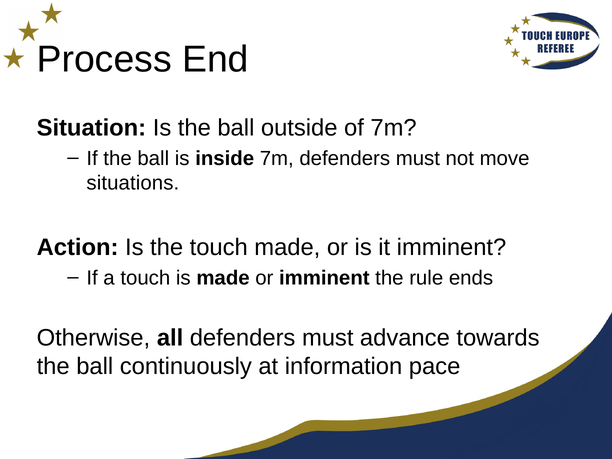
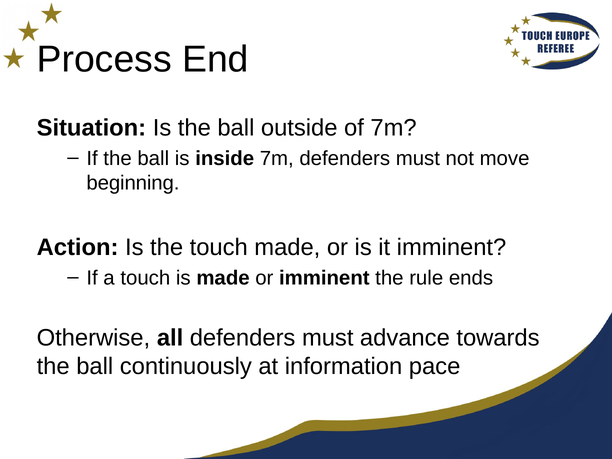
situations: situations -> beginning
